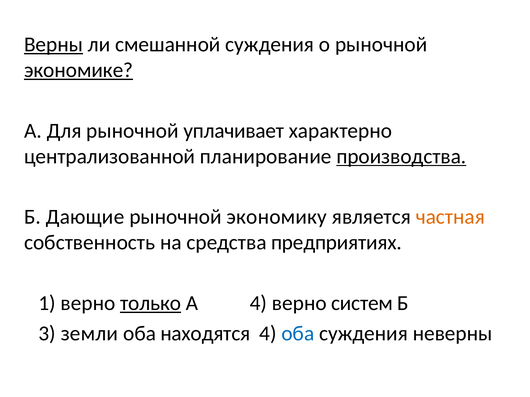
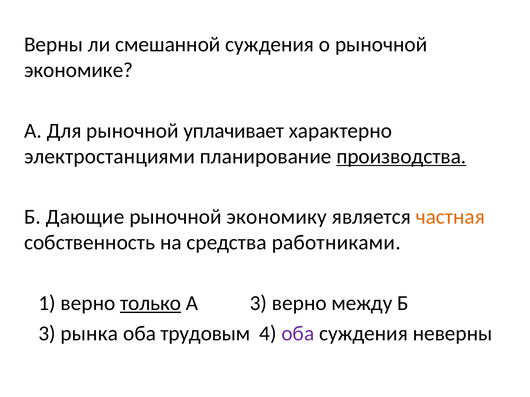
Верны underline: present -> none
экономике underline: present -> none
централизованной: централизованной -> электростанциями
предприятиях: предприятиях -> работниками
А 4: 4 -> 3
систем: систем -> между
земли: земли -> рынка
находятся: находятся -> трудовым
оба at (298, 334) colour: blue -> purple
